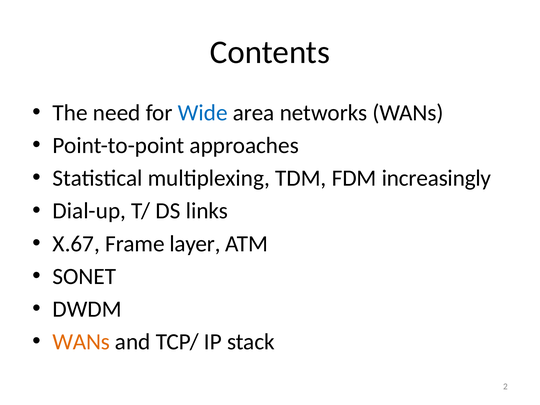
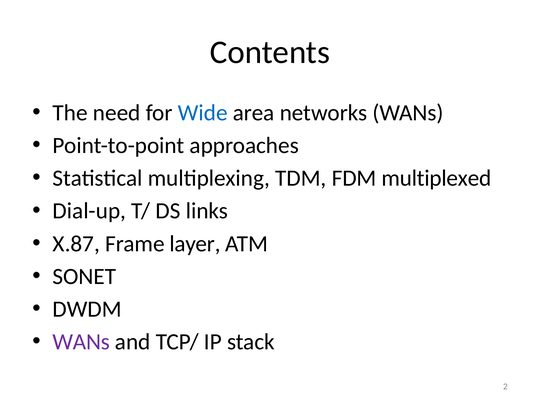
increasingly: increasingly -> multiplexed
X.67: X.67 -> X.87
WANs at (81, 342) colour: orange -> purple
